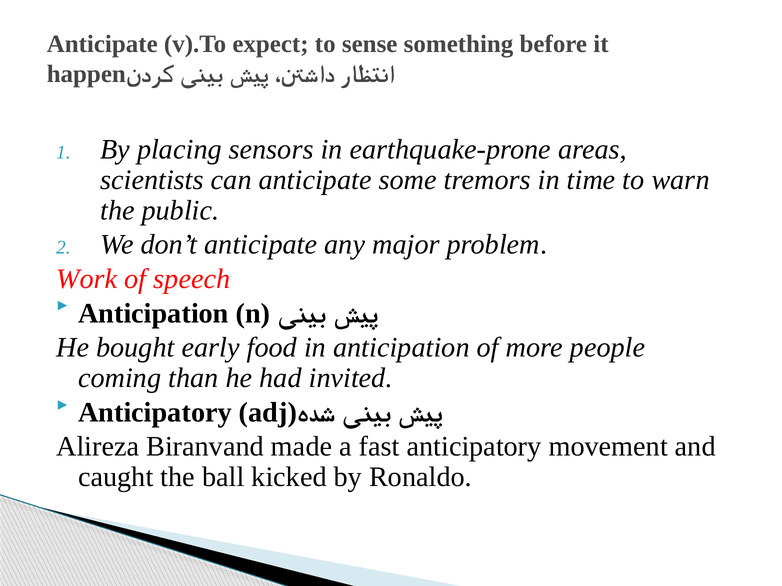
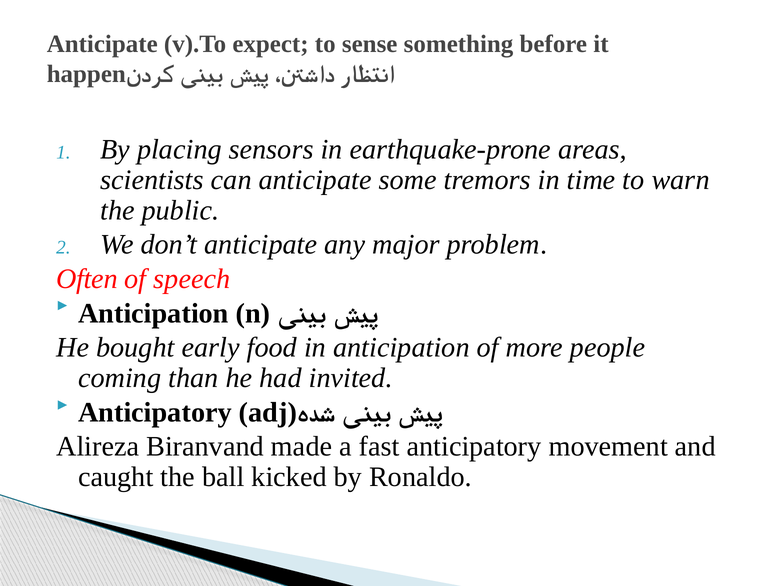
Work: Work -> Often
